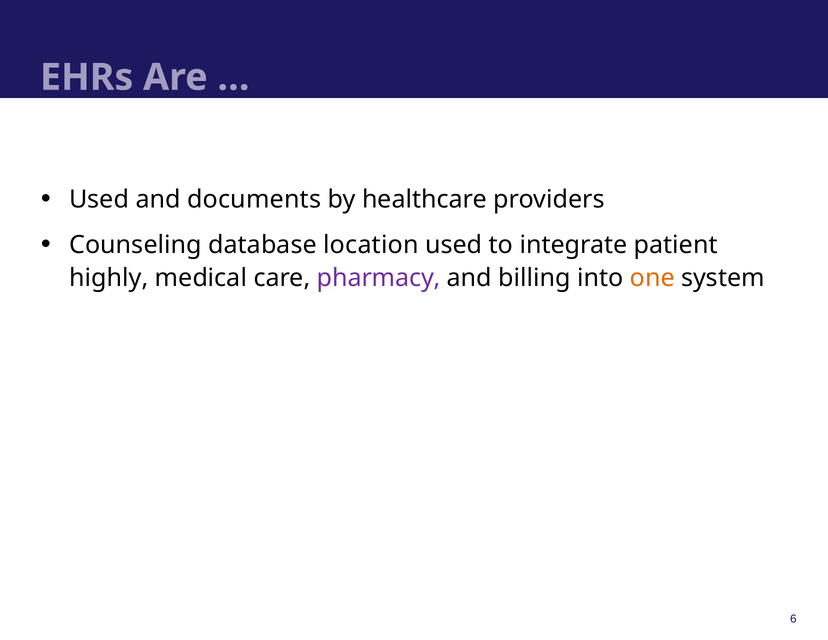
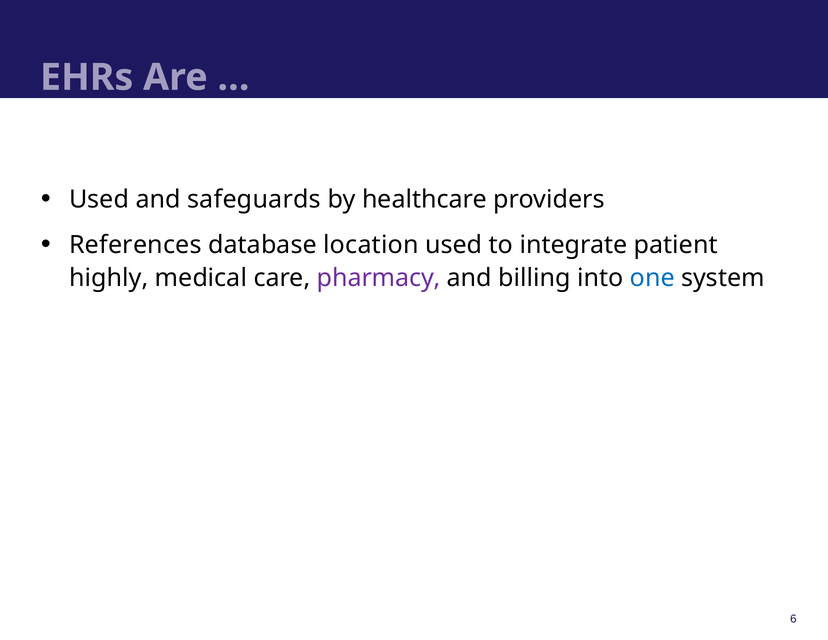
documents: documents -> safeguards
Counseling: Counseling -> References
one colour: orange -> blue
